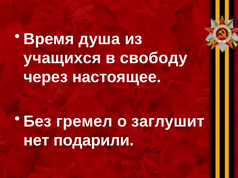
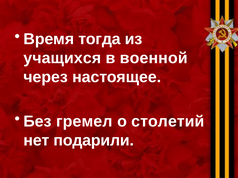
душа: душа -> тогда
свободу: свободу -> военной
заглушит: заглушит -> столетий
